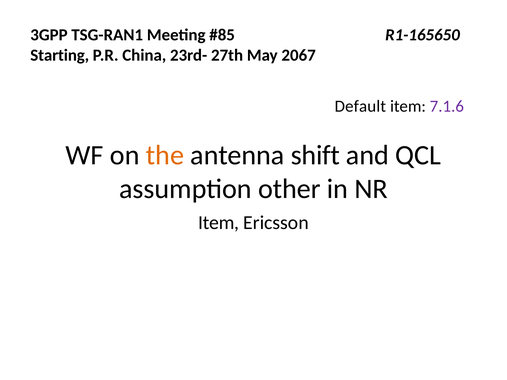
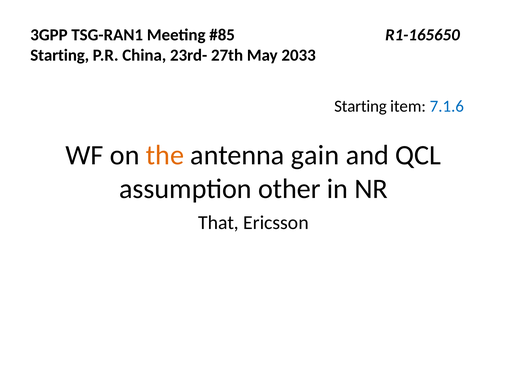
2067: 2067 -> 2033
Default at (360, 106): Default -> Starting
7.1.6 colour: purple -> blue
shift: shift -> gain
Item at (219, 223): Item -> That
